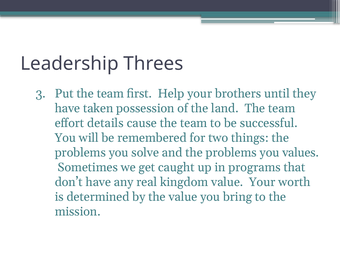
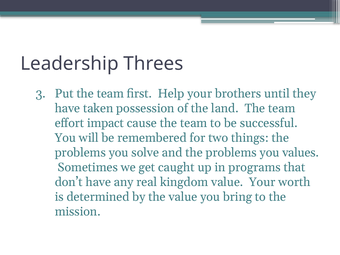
details: details -> impact
